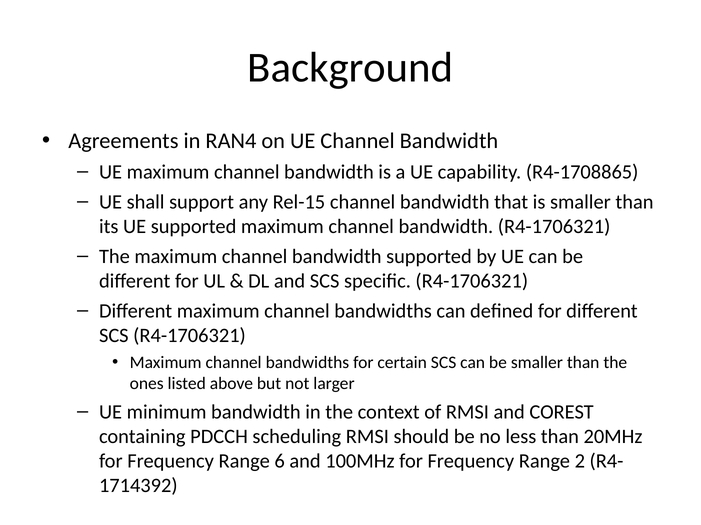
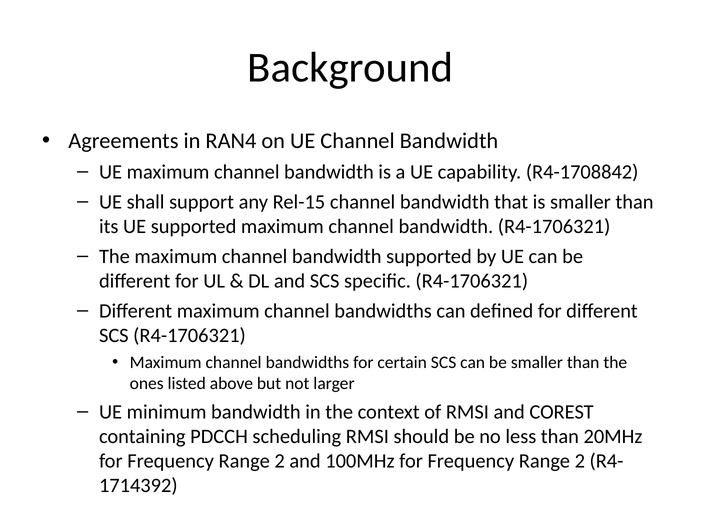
R4-1708865: R4-1708865 -> R4-1708842
6 at (280, 462): 6 -> 2
